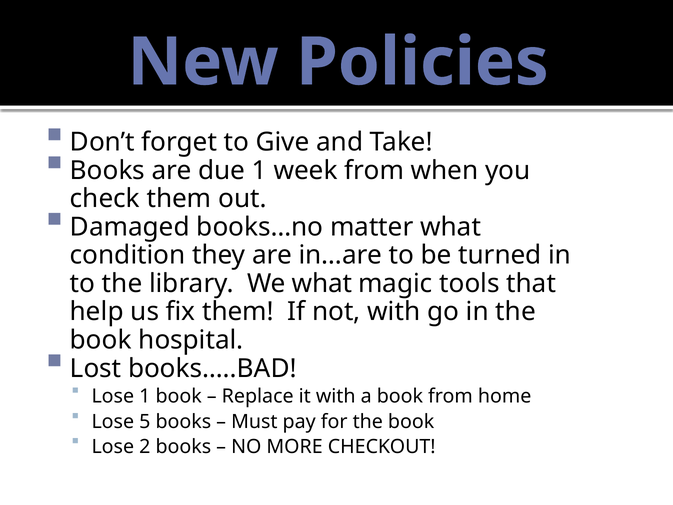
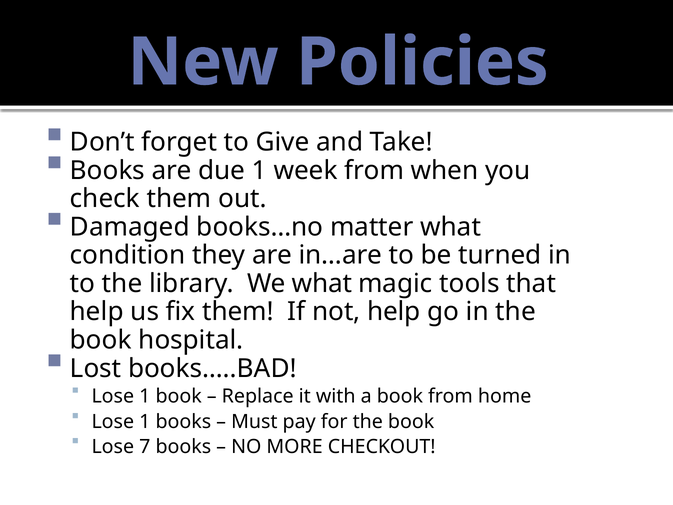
not with: with -> help
5 at (145, 421): 5 -> 1
2: 2 -> 7
